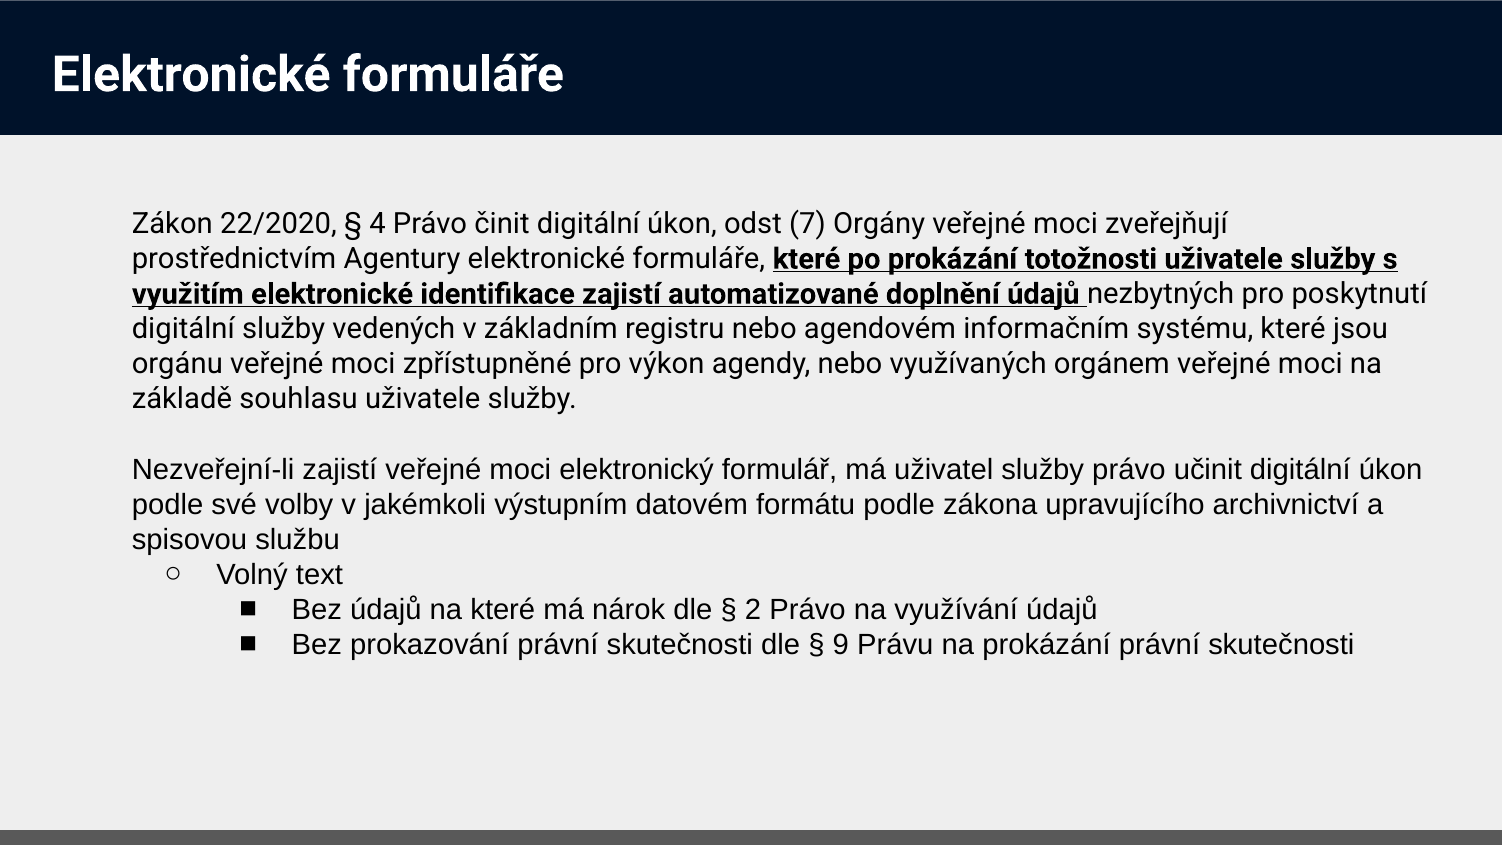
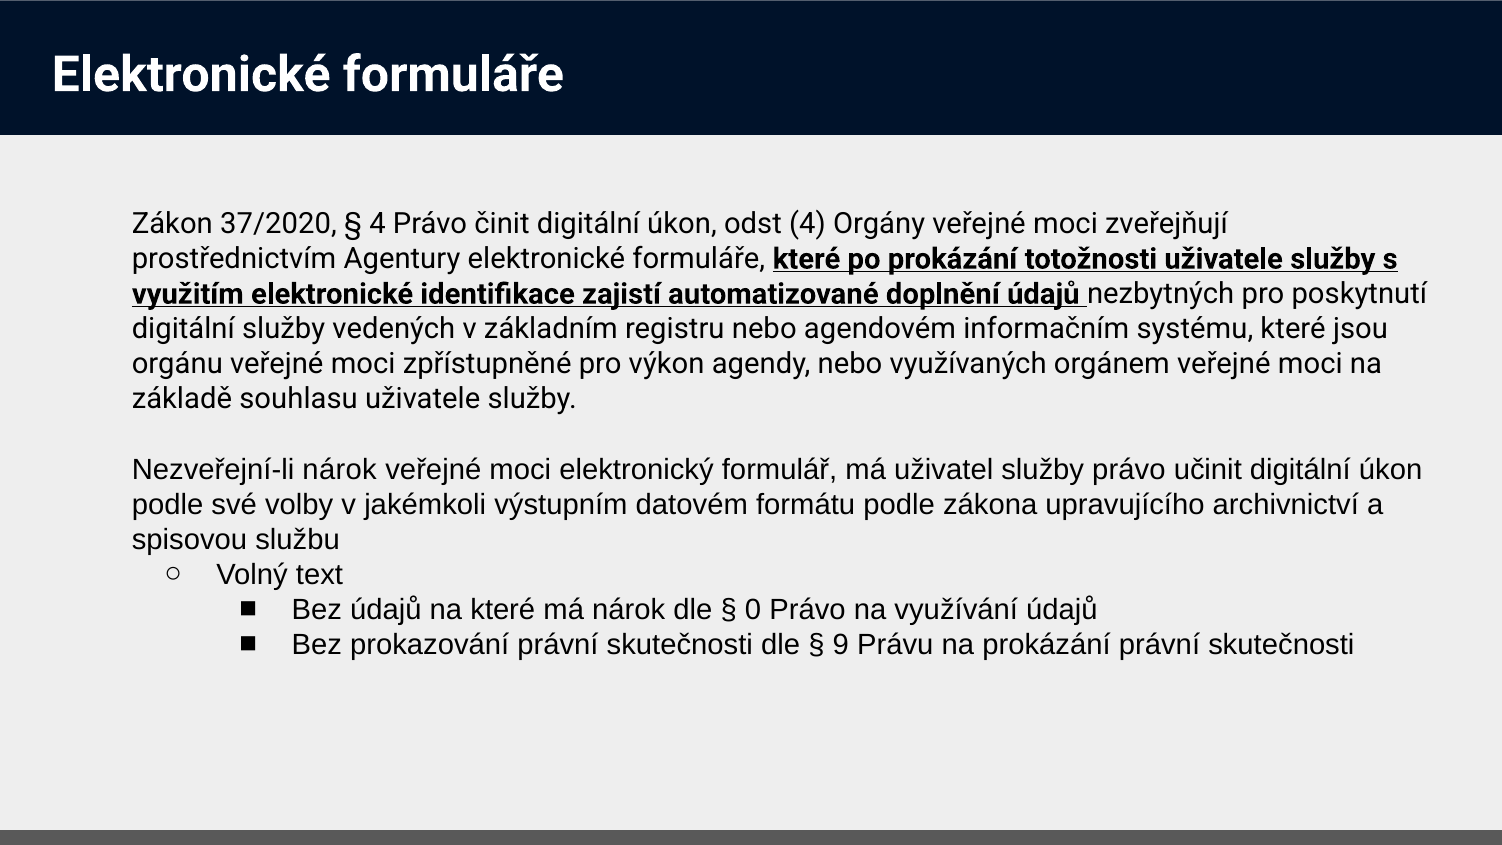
22/2020: 22/2020 -> 37/2020
odst 7: 7 -> 4
Nezveřejní-li zajistí: zajistí -> nárok
2: 2 -> 0
